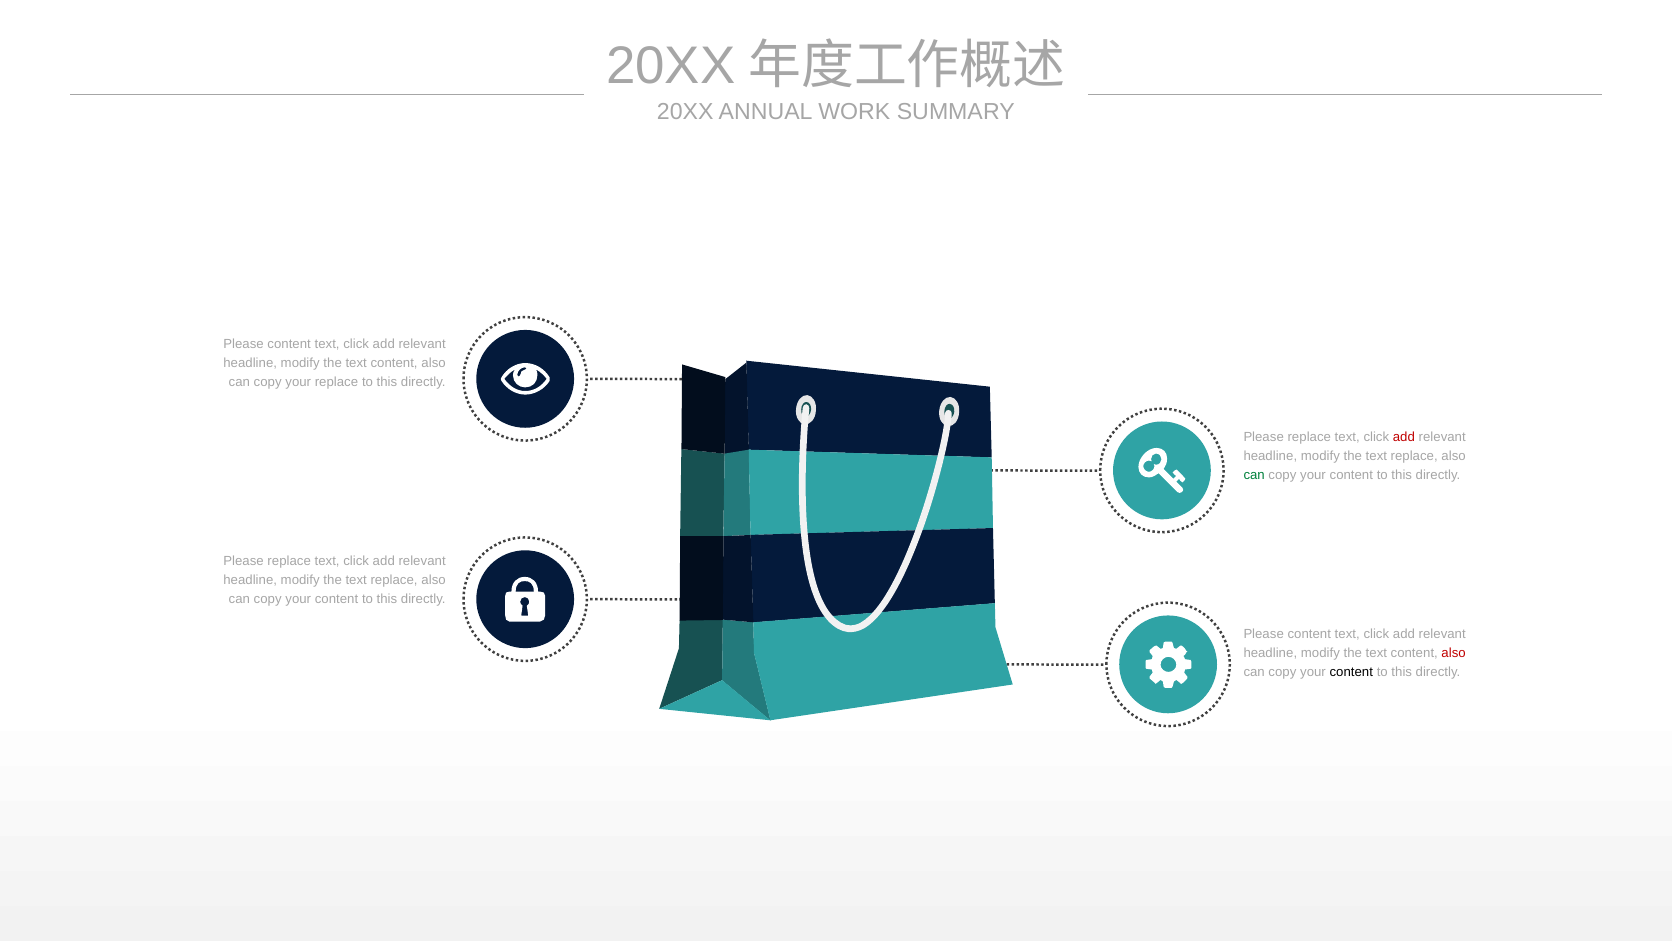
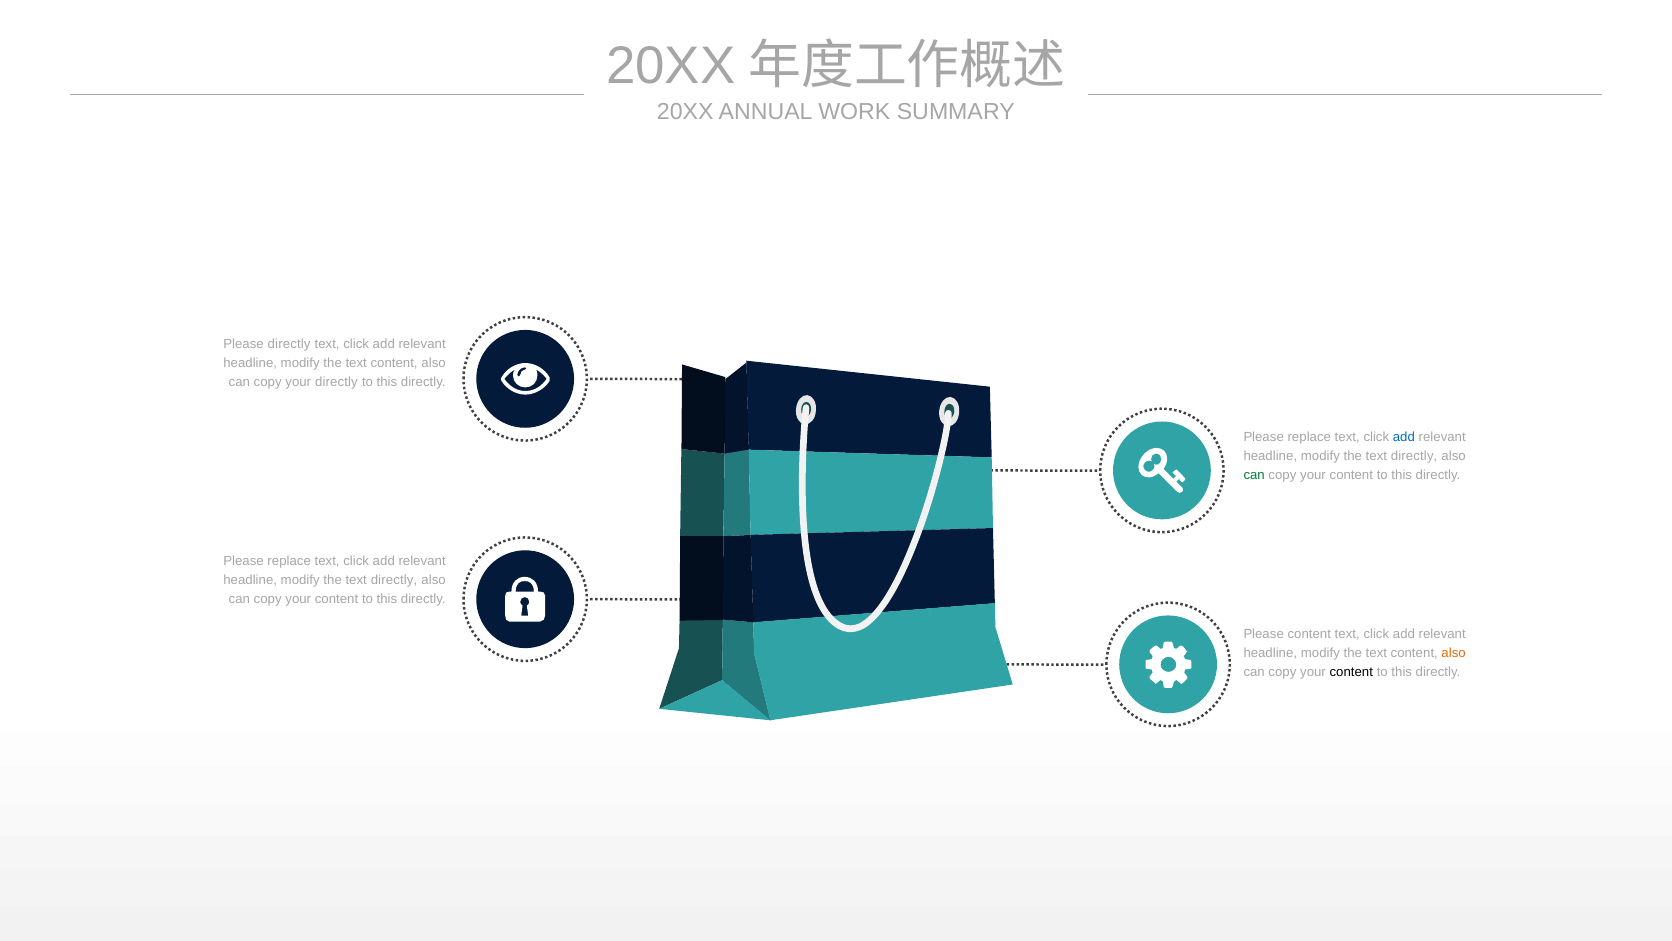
content at (289, 344): content -> directly
your replace: replace -> directly
add at (1404, 437) colour: red -> blue
replace at (1414, 456): replace -> directly
replace at (394, 580): replace -> directly
also at (1454, 652) colour: red -> orange
